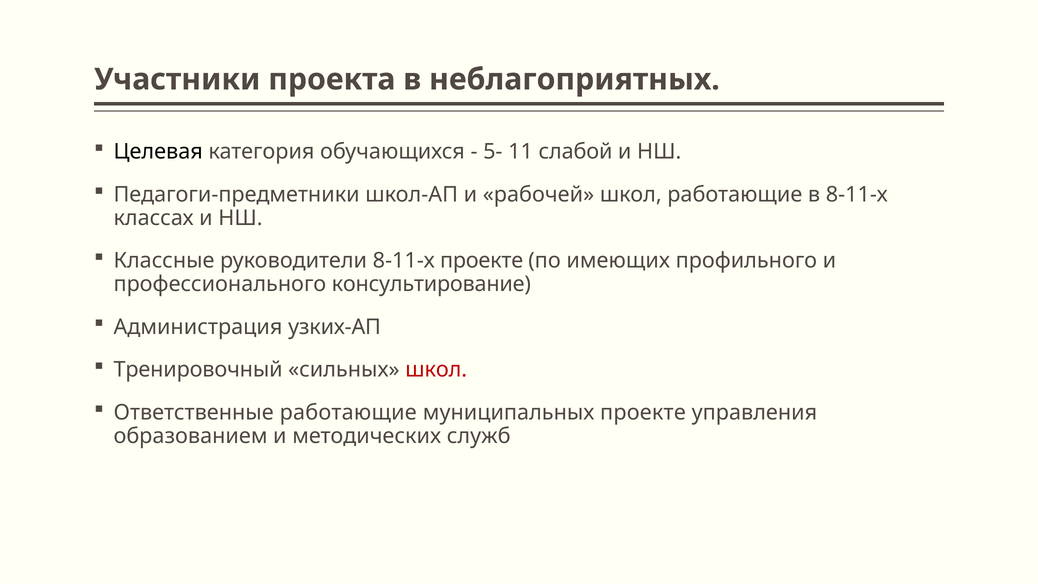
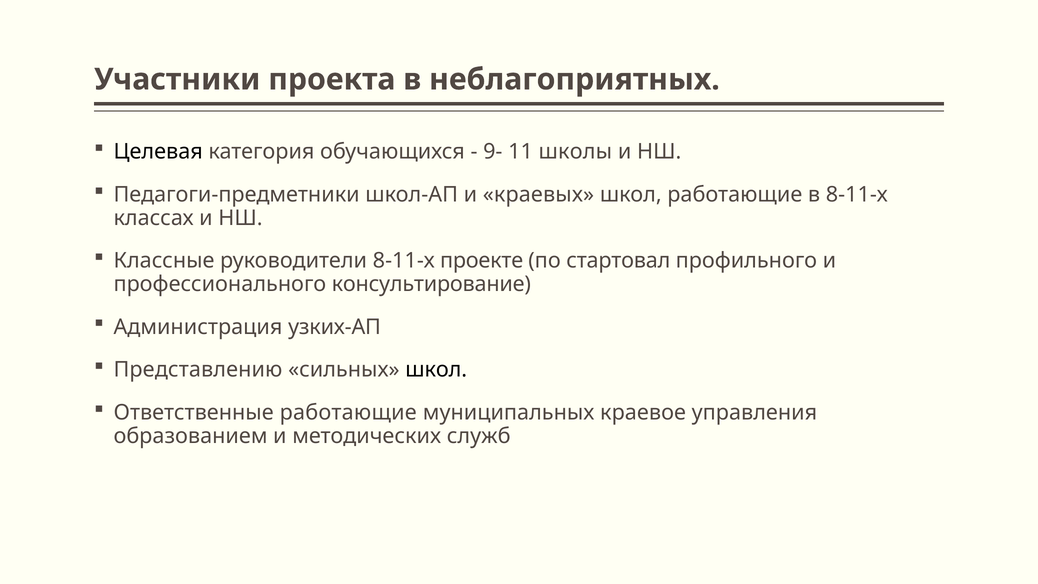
5-: 5- -> 9-
слабой: слабой -> школы
рабочей: рабочей -> краевых
имеющих: имеющих -> стартовал
Тренировочный: Тренировочный -> Представлению
школ at (436, 370) colour: red -> black
муниципальных проекте: проекте -> краевое
